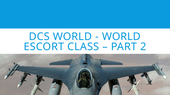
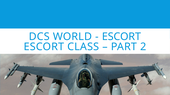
WORLD at (121, 37): WORLD -> ESCORT
